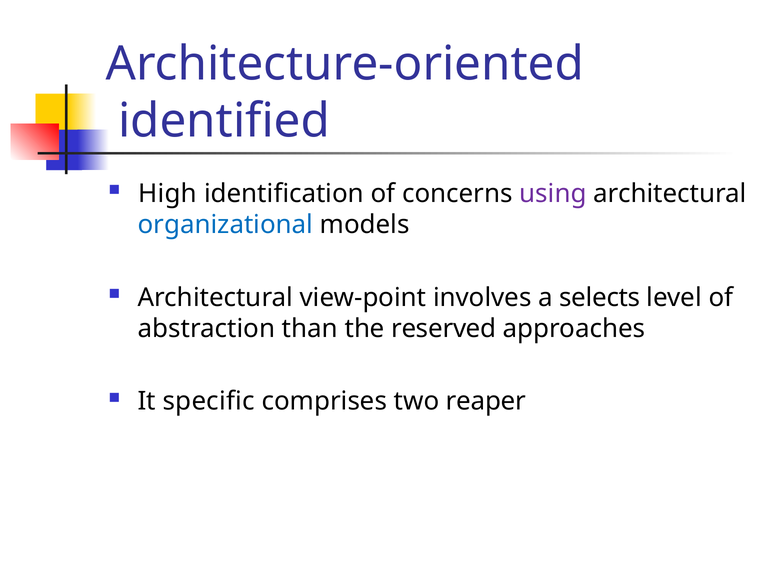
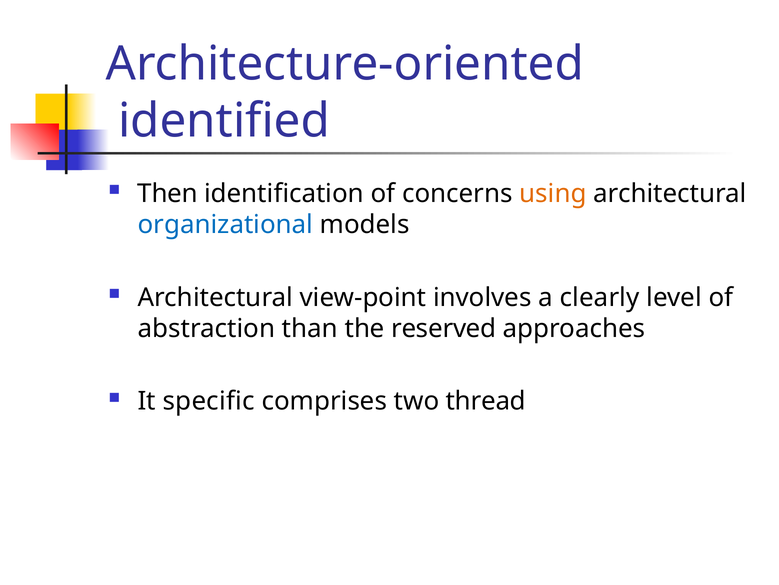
High: High -> Then
using colour: purple -> orange
selects: selects -> clearly
reaper: reaper -> thread
